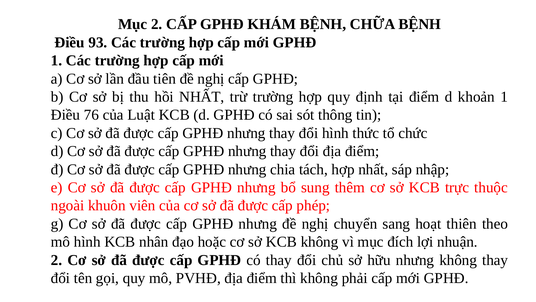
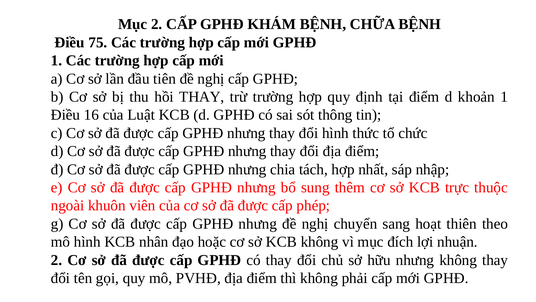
93: 93 -> 75
hồi NHẤT: NHẤT -> THAY
76: 76 -> 16
